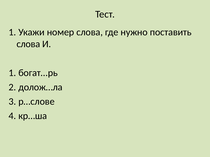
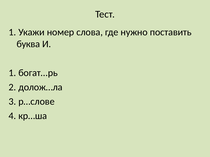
слова at (28, 44): слова -> буква
